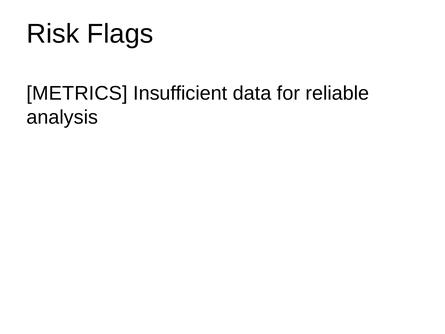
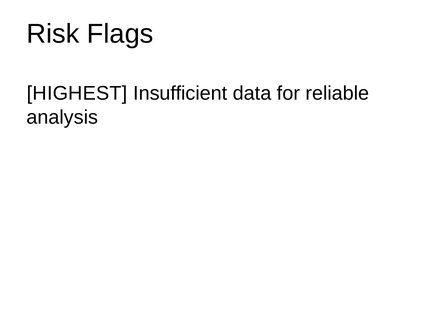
METRICS: METRICS -> HIGHEST
